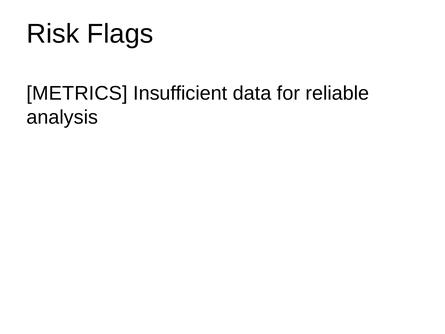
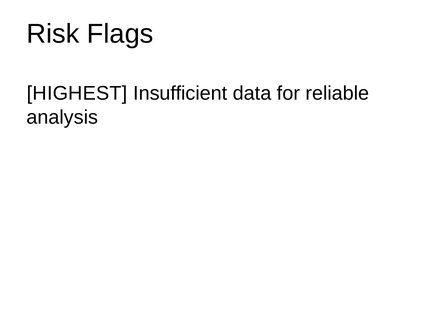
METRICS: METRICS -> HIGHEST
